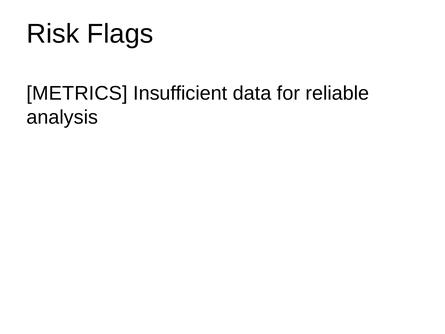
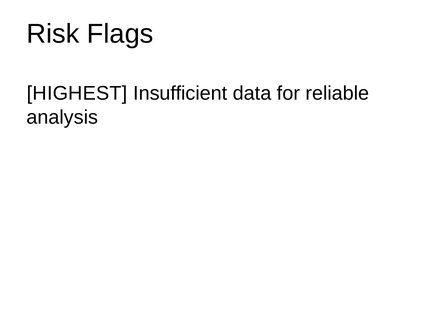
METRICS: METRICS -> HIGHEST
